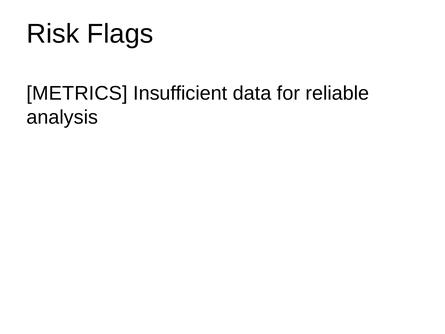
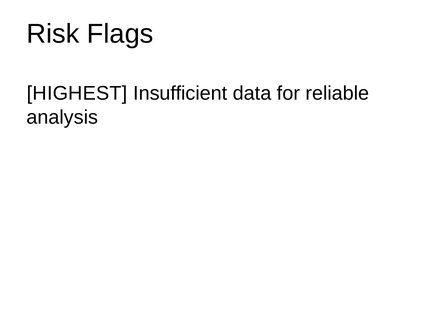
METRICS: METRICS -> HIGHEST
